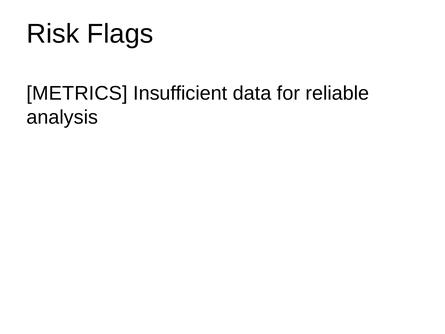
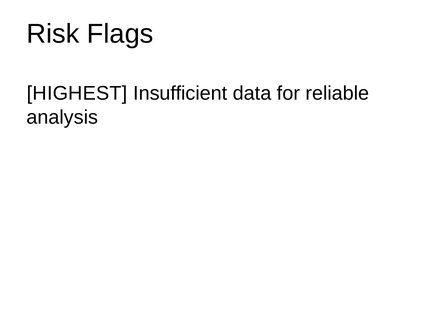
METRICS: METRICS -> HIGHEST
